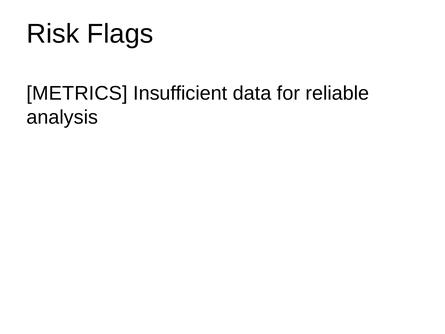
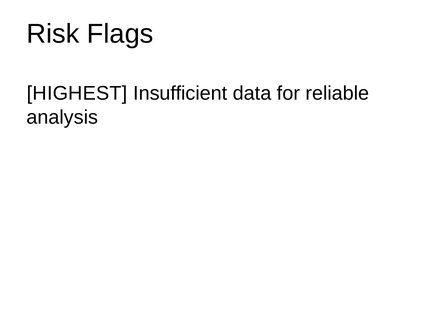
METRICS: METRICS -> HIGHEST
